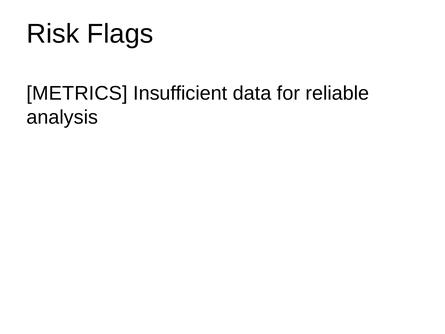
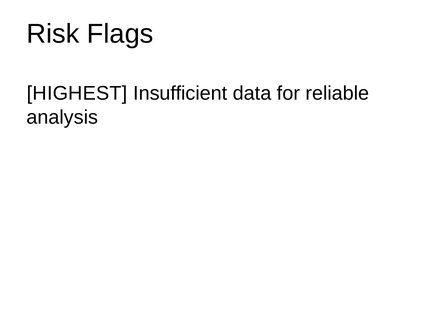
METRICS: METRICS -> HIGHEST
